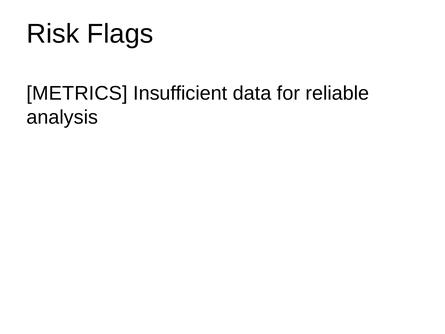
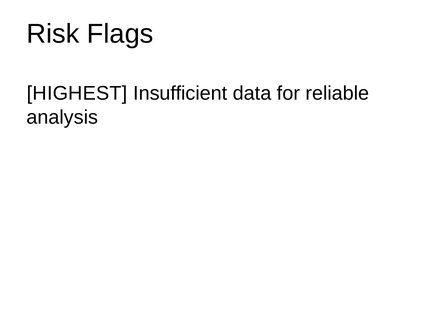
METRICS: METRICS -> HIGHEST
